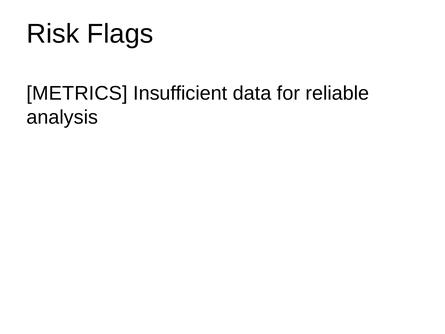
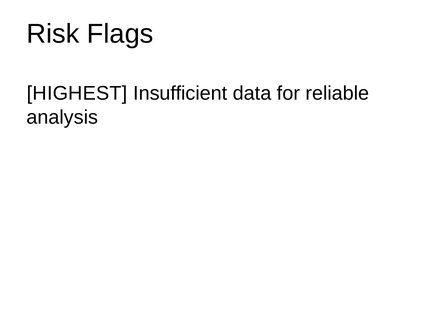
METRICS: METRICS -> HIGHEST
